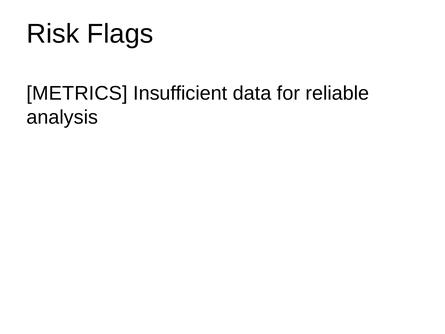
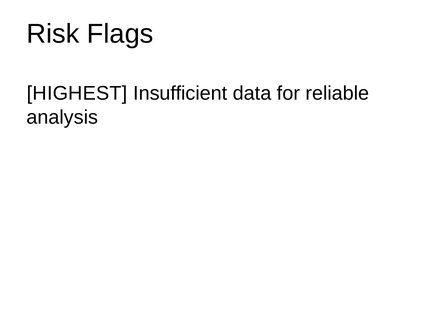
METRICS: METRICS -> HIGHEST
